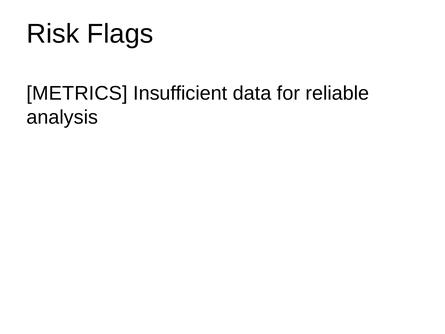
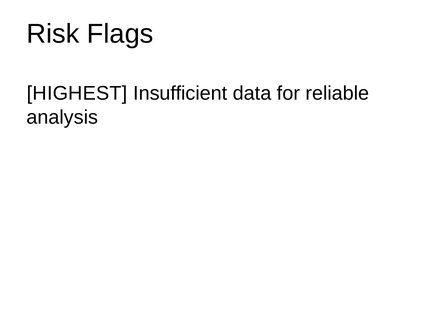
METRICS: METRICS -> HIGHEST
